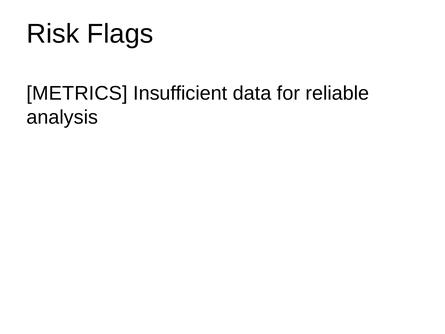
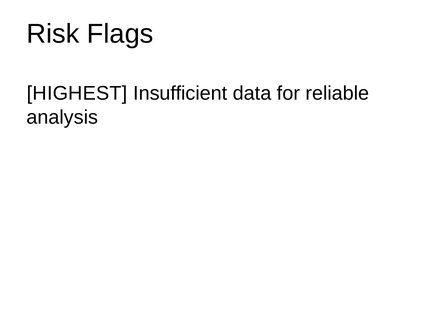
METRICS: METRICS -> HIGHEST
